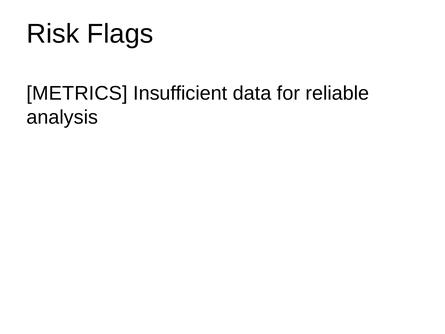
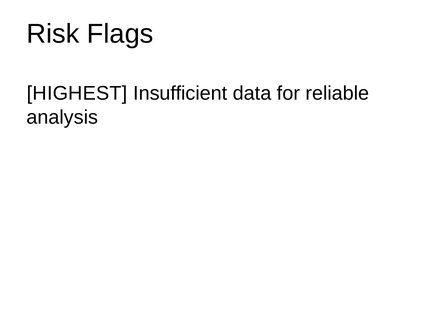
METRICS: METRICS -> HIGHEST
